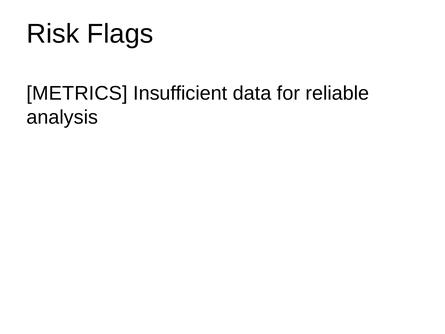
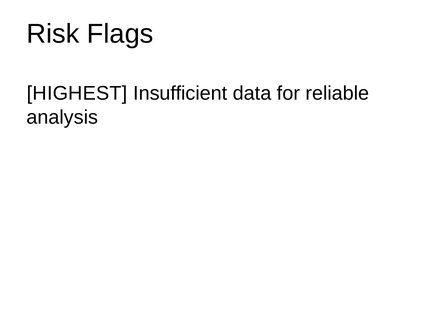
METRICS: METRICS -> HIGHEST
